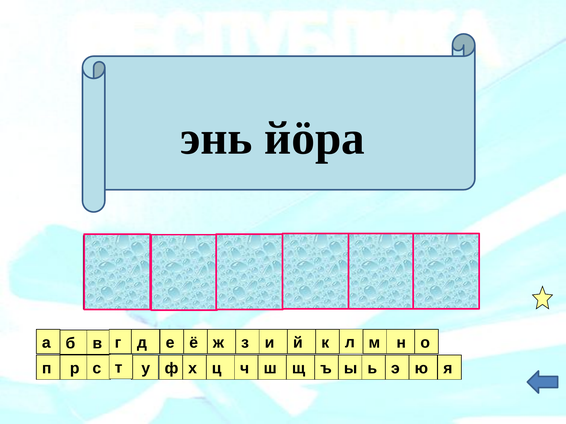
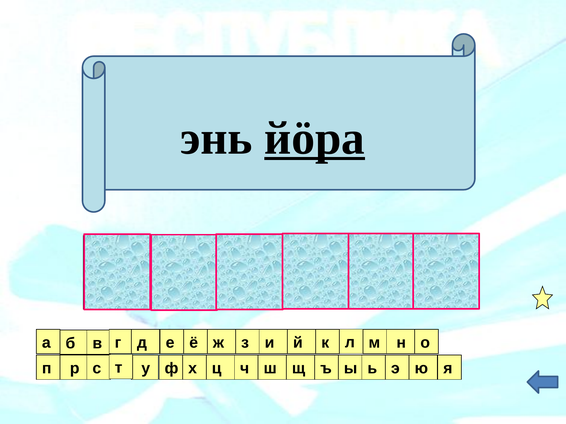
йӧра underline: none -> present
